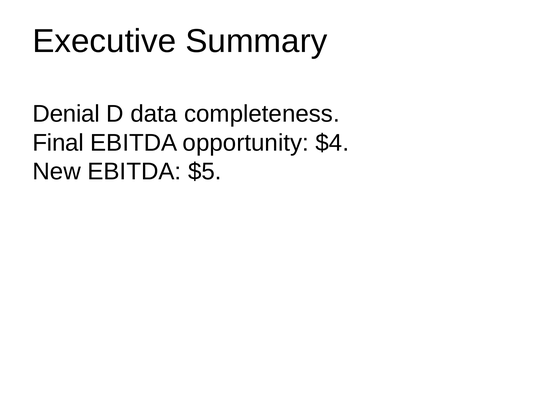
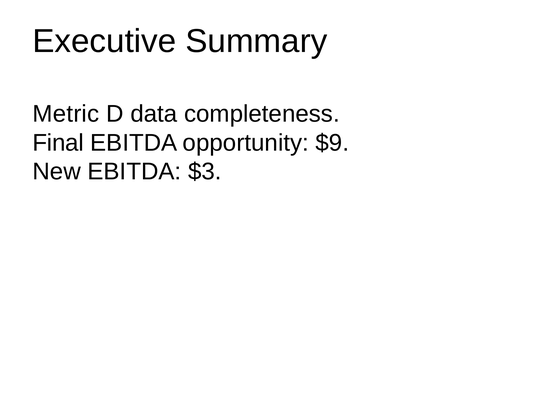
Denial: Denial -> Metric
$4: $4 -> $9
$5: $5 -> $3
